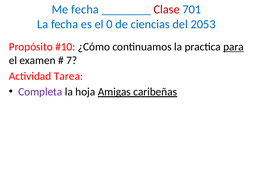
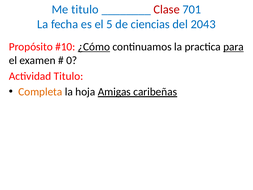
Me fecha: fecha -> titulo
0: 0 -> 5
2053: 2053 -> 2043
¿Cómo underline: none -> present
7: 7 -> 0
Actividad Tarea: Tarea -> Titulo
Completa colour: purple -> orange
